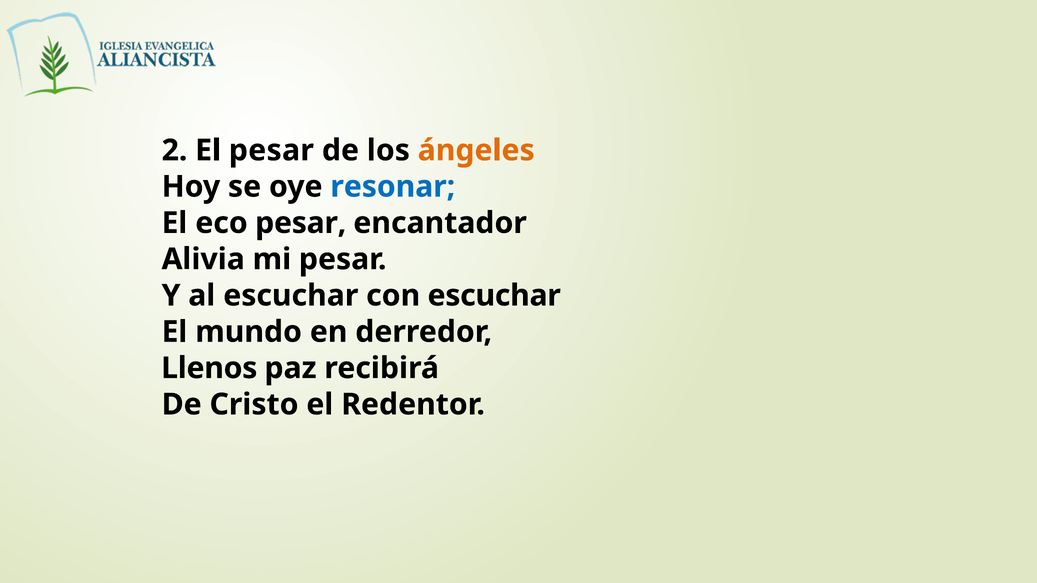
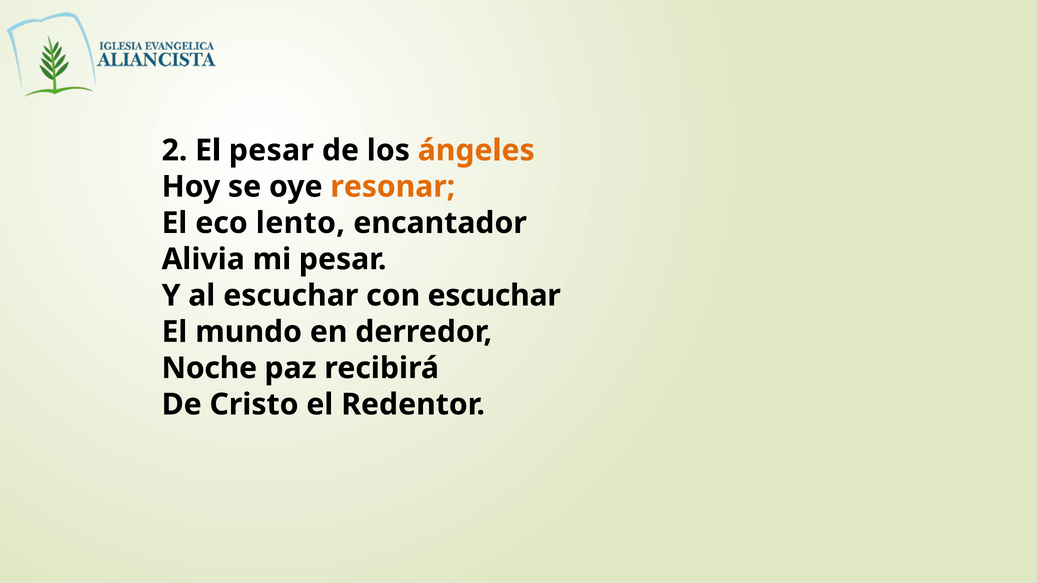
resonar colour: blue -> orange
eco pesar: pesar -> lento
Llenos: Llenos -> Noche
